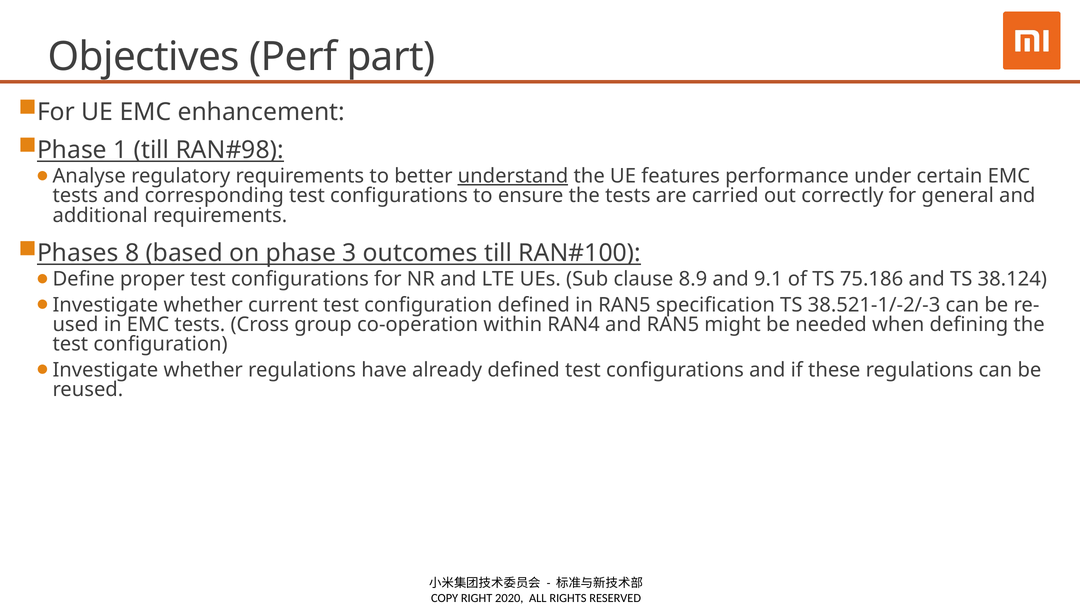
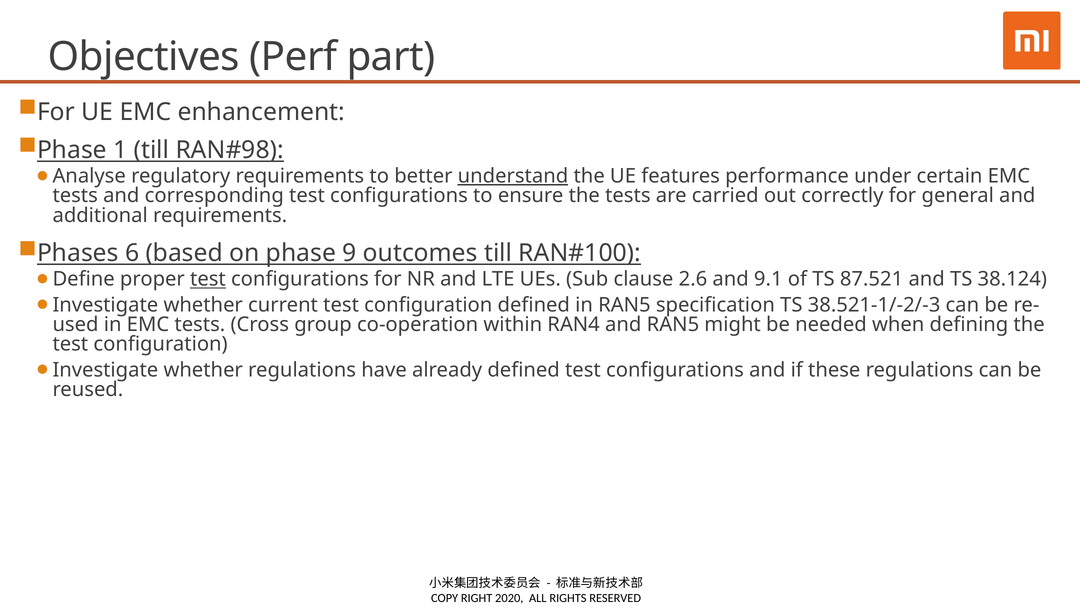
8: 8 -> 6
3: 3 -> 9
test at (208, 279) underline: none -> present
8.9: 8.9 -> 2.6
75.186: 75.186 -> 87.521
